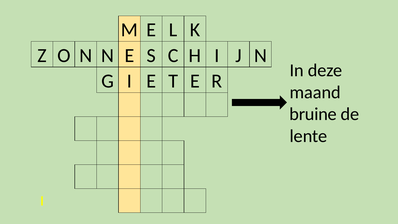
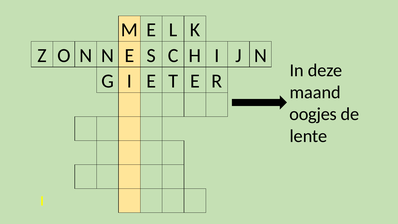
bruine: bruine -> oogjes
